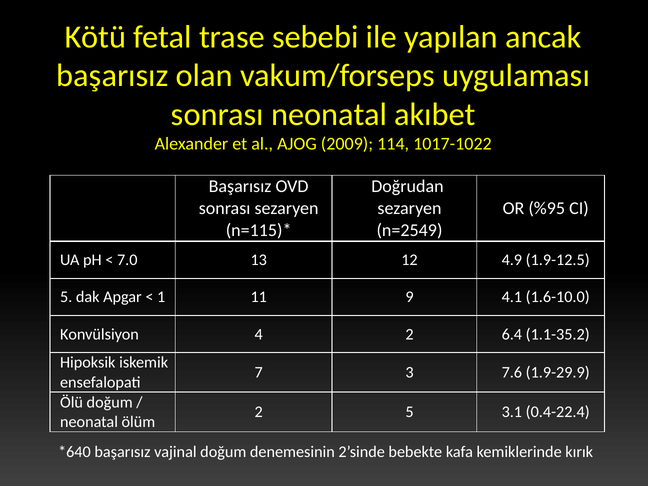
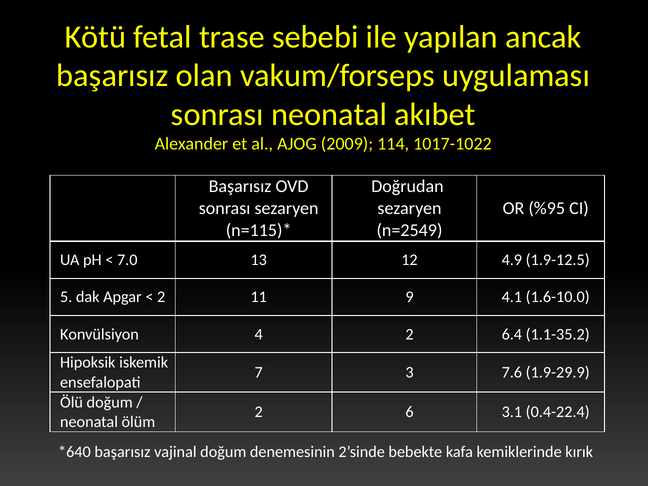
1 at (161, 297): 1 -> 2
2 5: 5 -> 6
